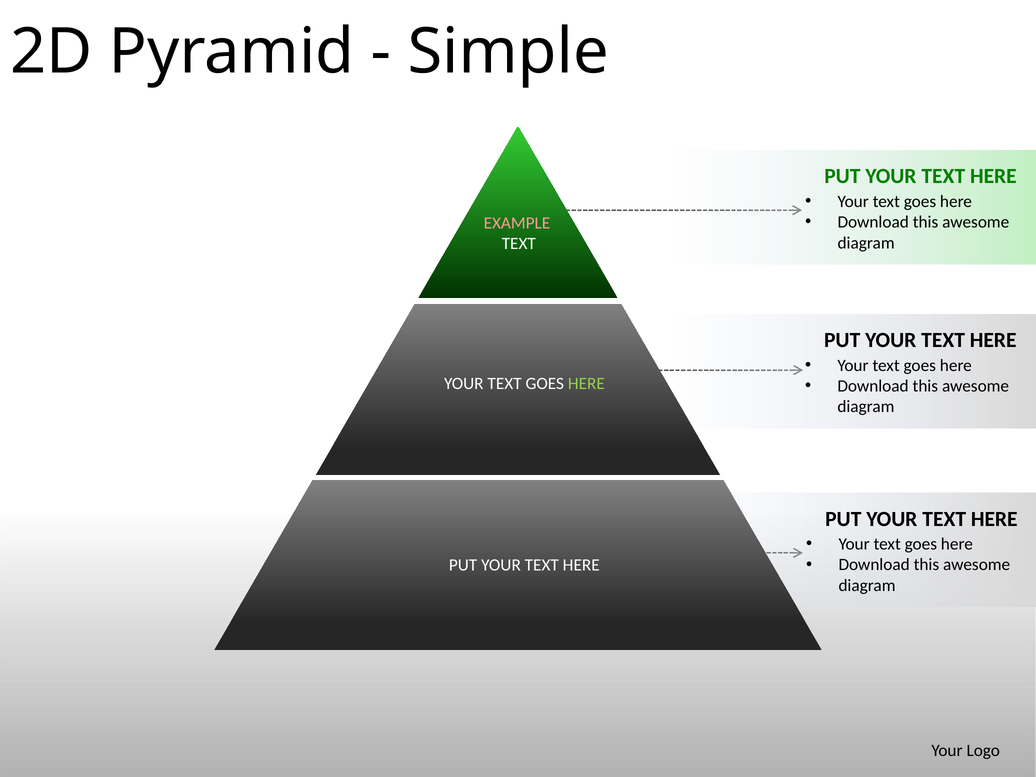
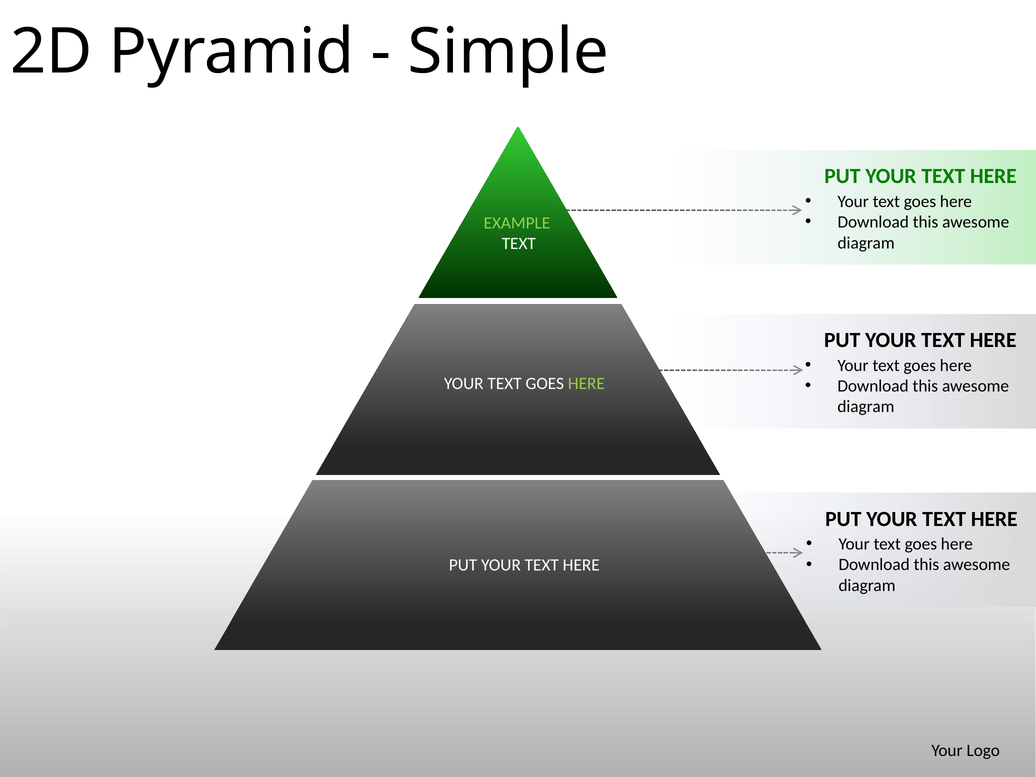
EXAMPLE colour: pink -> light green
